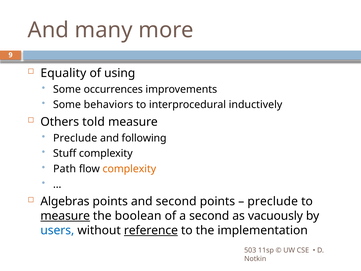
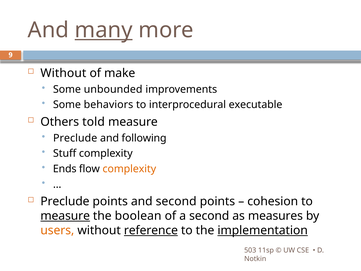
many underline: none -> present
Equality at (63, 73): Equality -> Without
using: using -> make
occurrences: occurrences -> unbounded
inductively: inductively -> executable
Path: Path -> Ends
Algebras at (65, 201): Algebras -> Preclude
preclude at (273, 201): preclude -> cohesion
vacuously: vacuously -> measures
users colour: blue -> orange
implementation underline: none -> present
